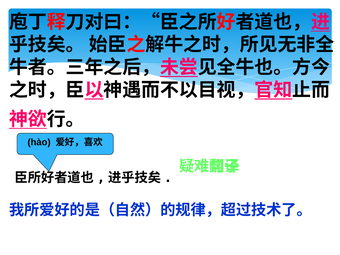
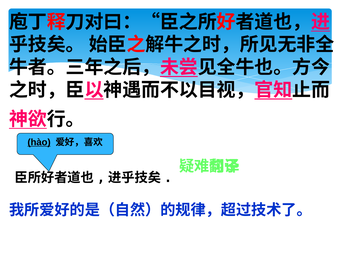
hào underline: none -> present
